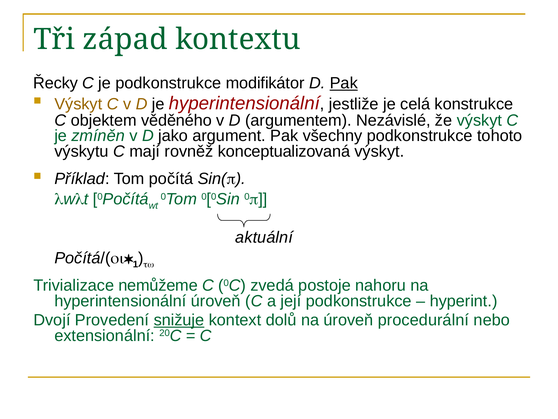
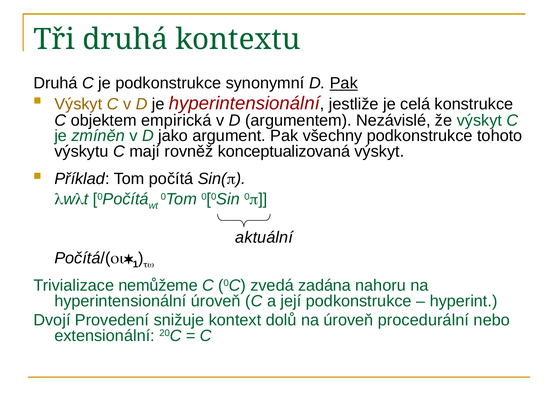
Tři západ: západ -> druhá
Řecky at (56, 83): Řecky -> Druhá
modifikátor: modifikátor -> synonymní
věděného: věděného -> empirická
postoje: postoje -> zadána
snižuje underline: present -> none
